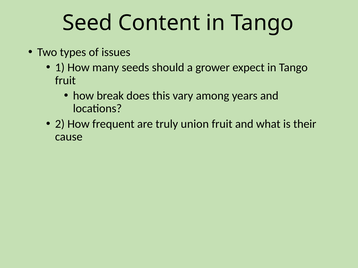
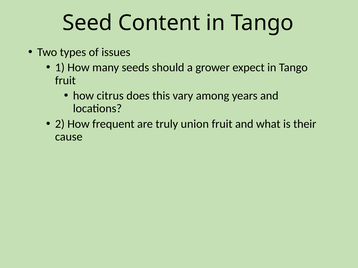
break: break -> citrus
